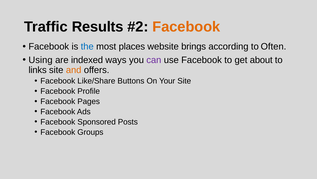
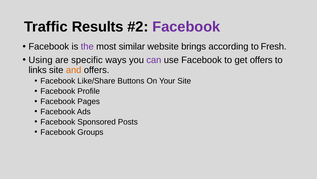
Facebook at (186, 27) colour: orange -> purple
the colour: blue -> purple
places: places -> similar
Often: Often -> Fresh
indexed: indexed -> specific
get about: about -> offers
